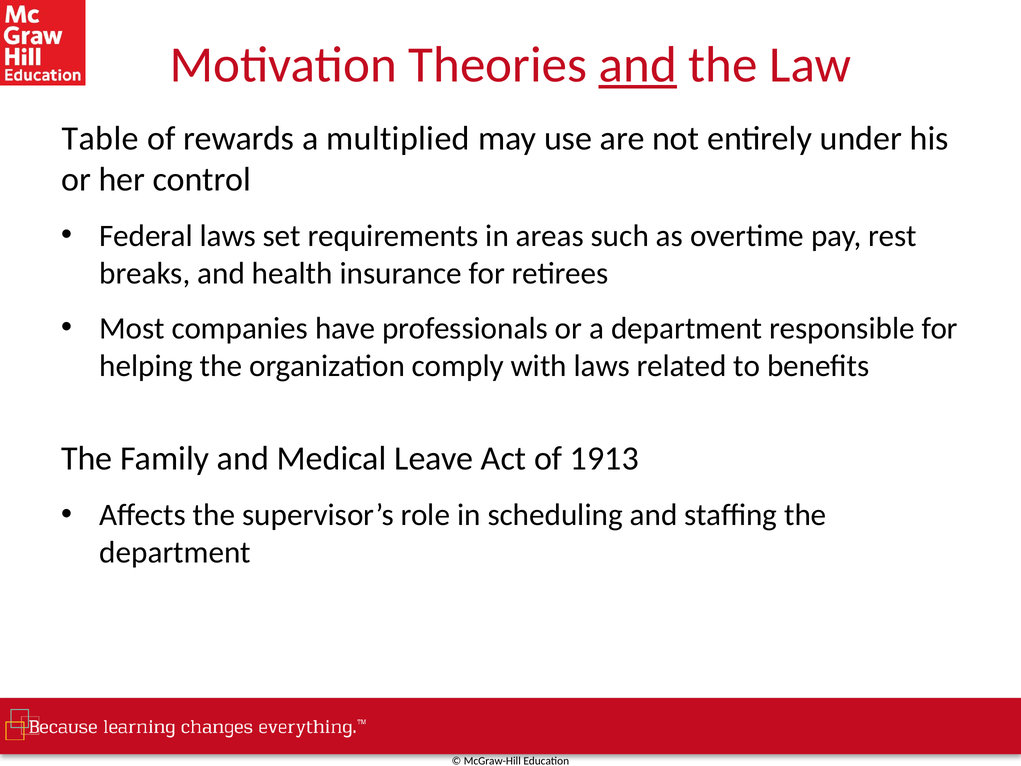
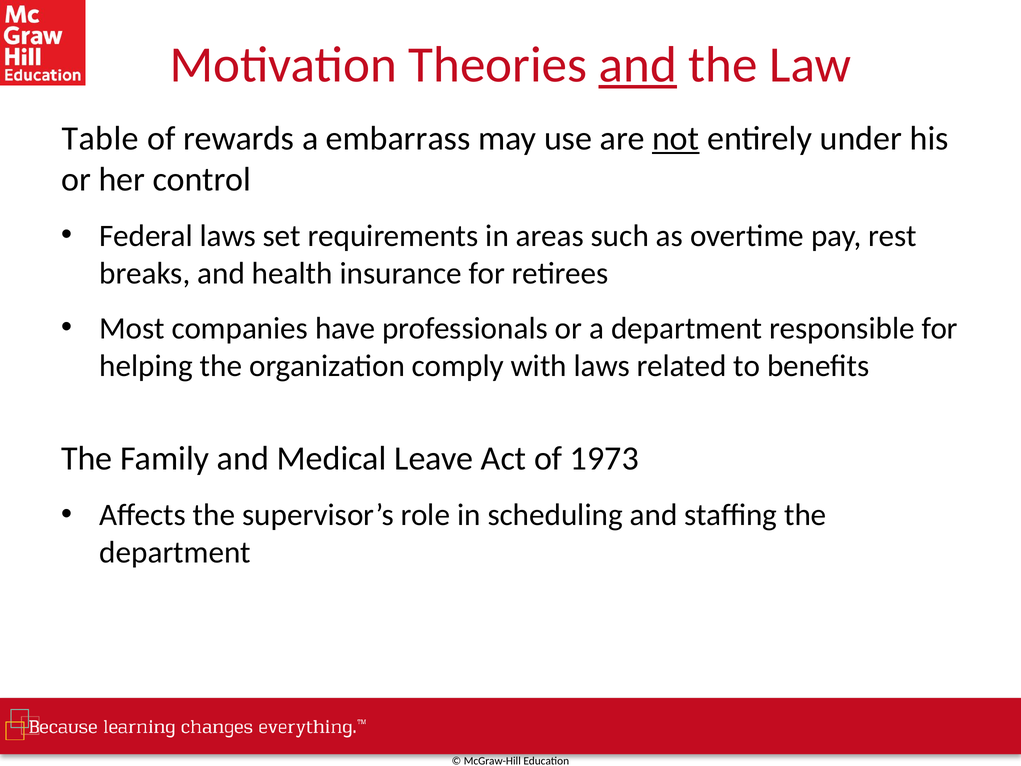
multiplied: multiplied -> embarrass
not underline: none -> present
1913: 1913 -> 1973
